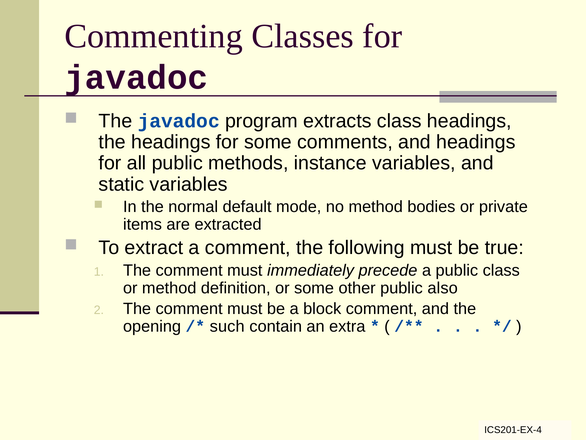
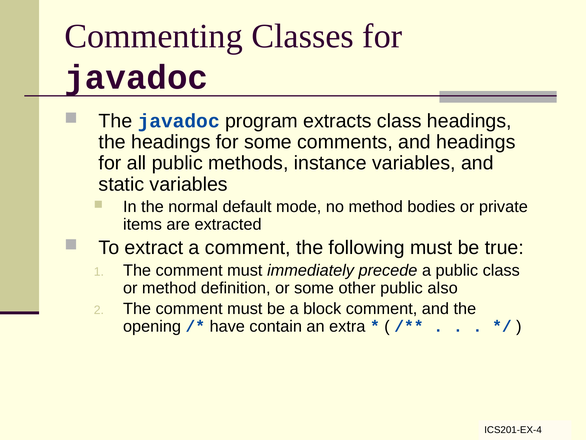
such: such -> have
